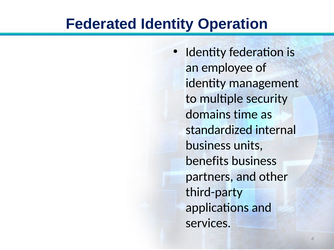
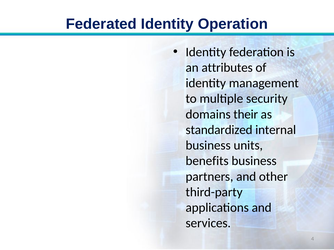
employee: employee -> attributes
time: time -> their
